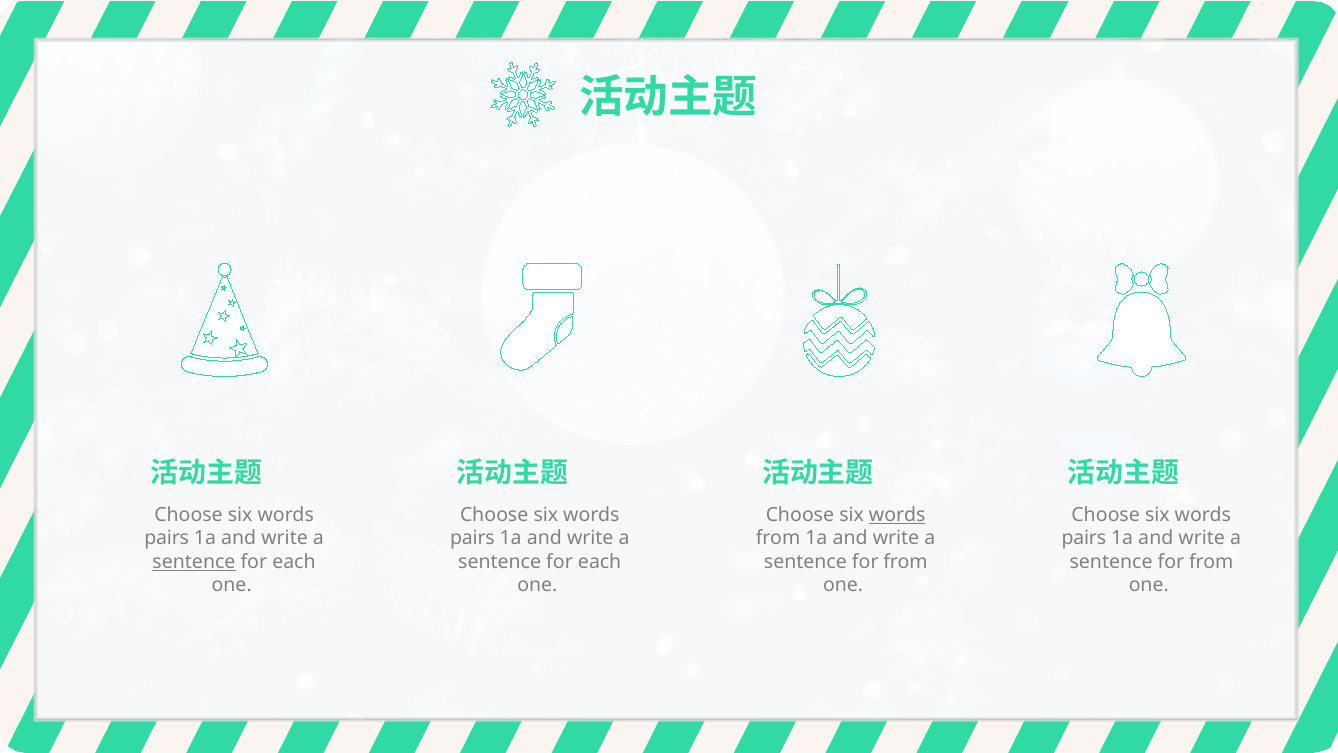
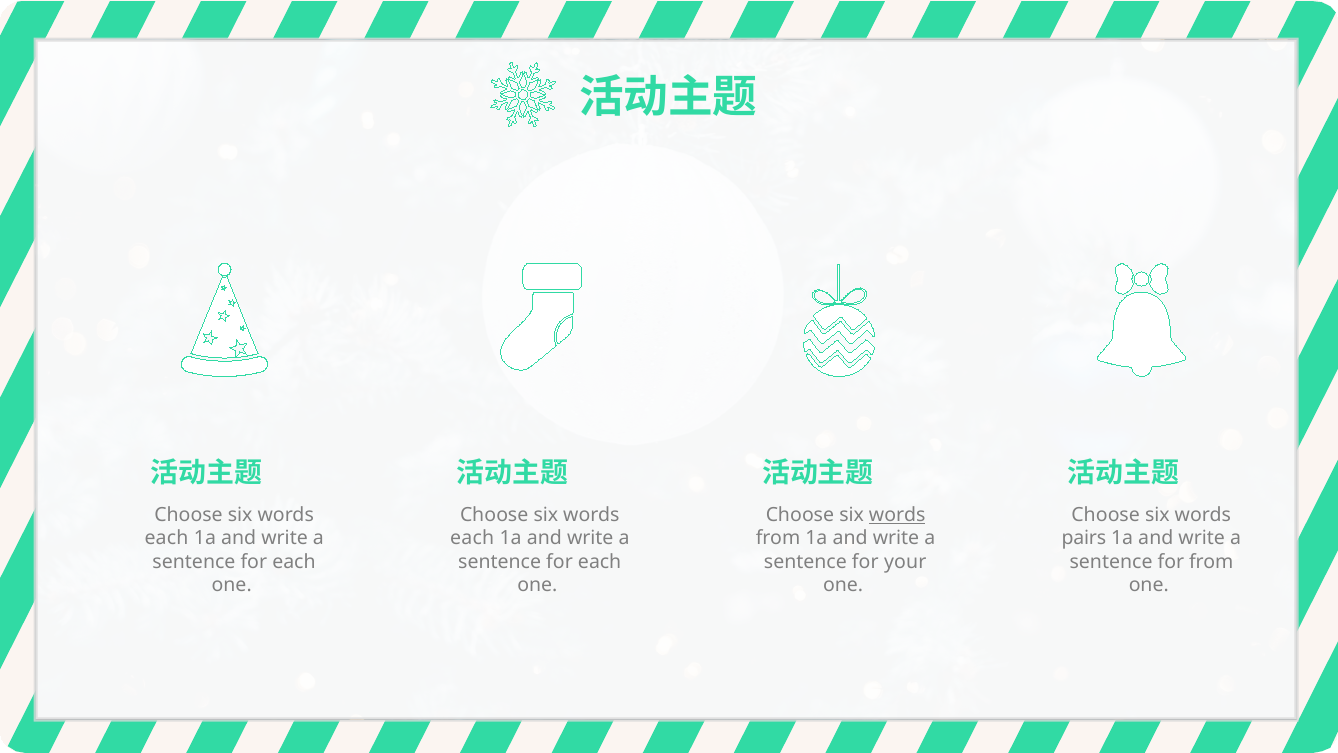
pairs at (167, 538): pairs -> each
pairs at (472, 538): pairs -> each
sentence at (194, 561) underline: present -> none
from at (905, 561): from -> your
